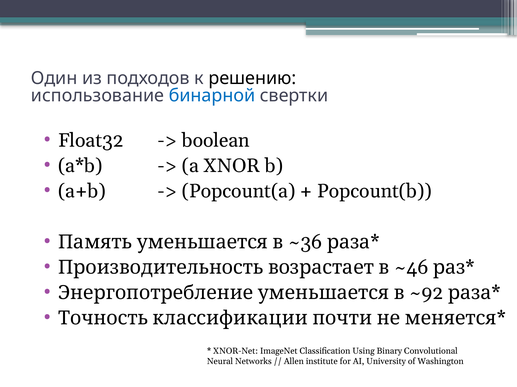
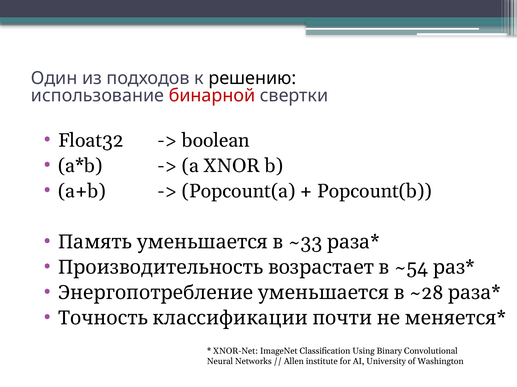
бинарной colour: blue -> red
~36: ~36 -> ~33
~46: ~46 -> ~54
~92: ~92 -> ~28
